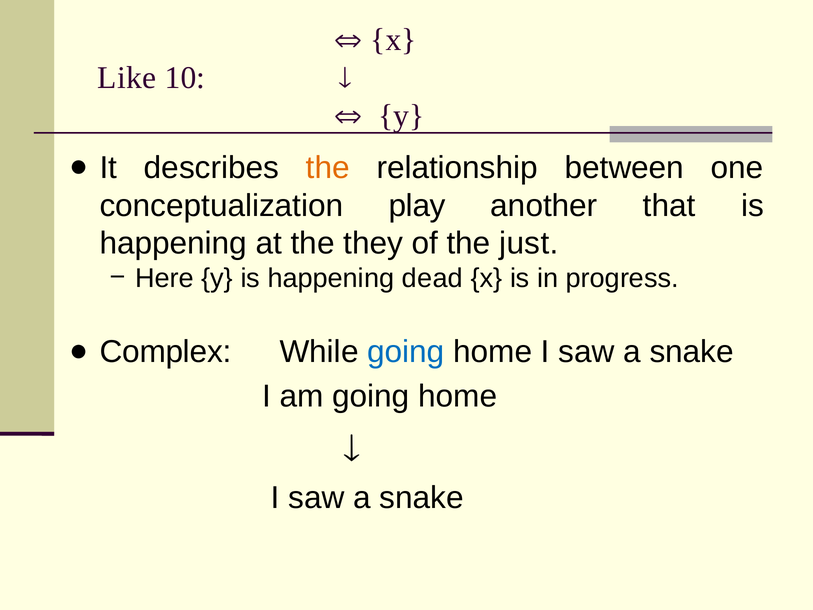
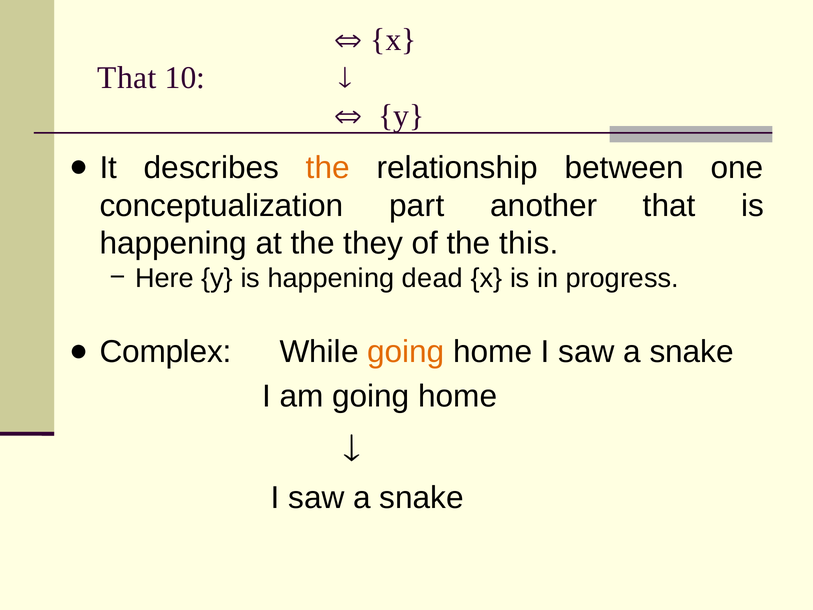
Like at (127, 78): Like -> That
play: play -> part
just: just -> this
going at (406, 352) colour: blue -> orange
